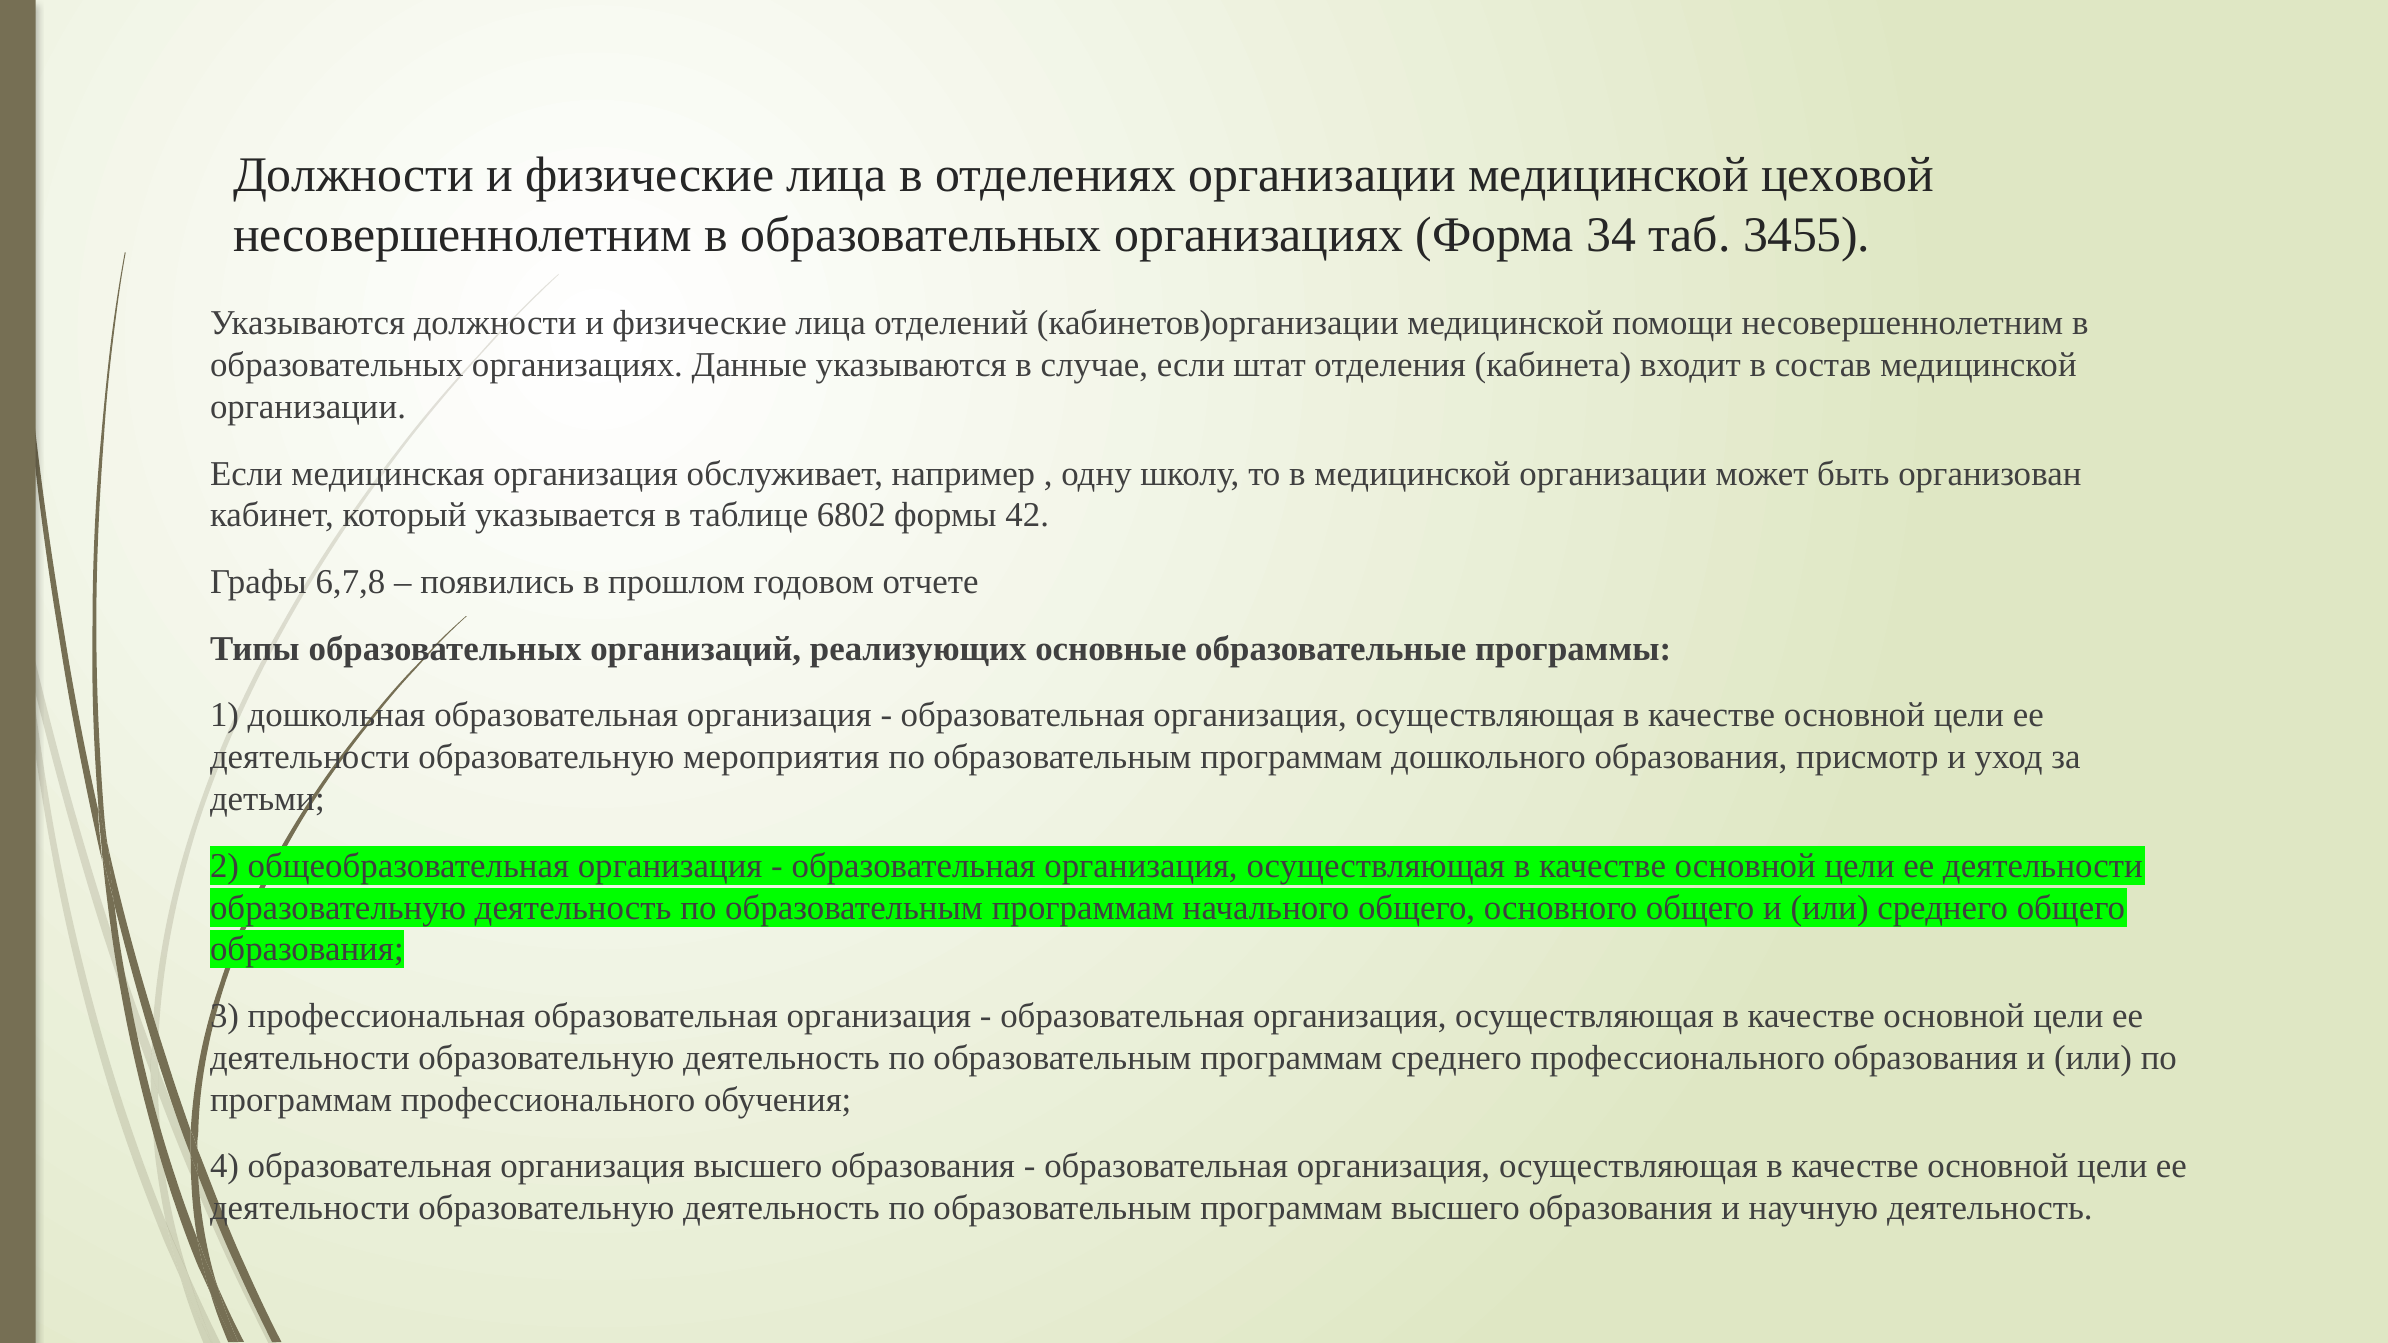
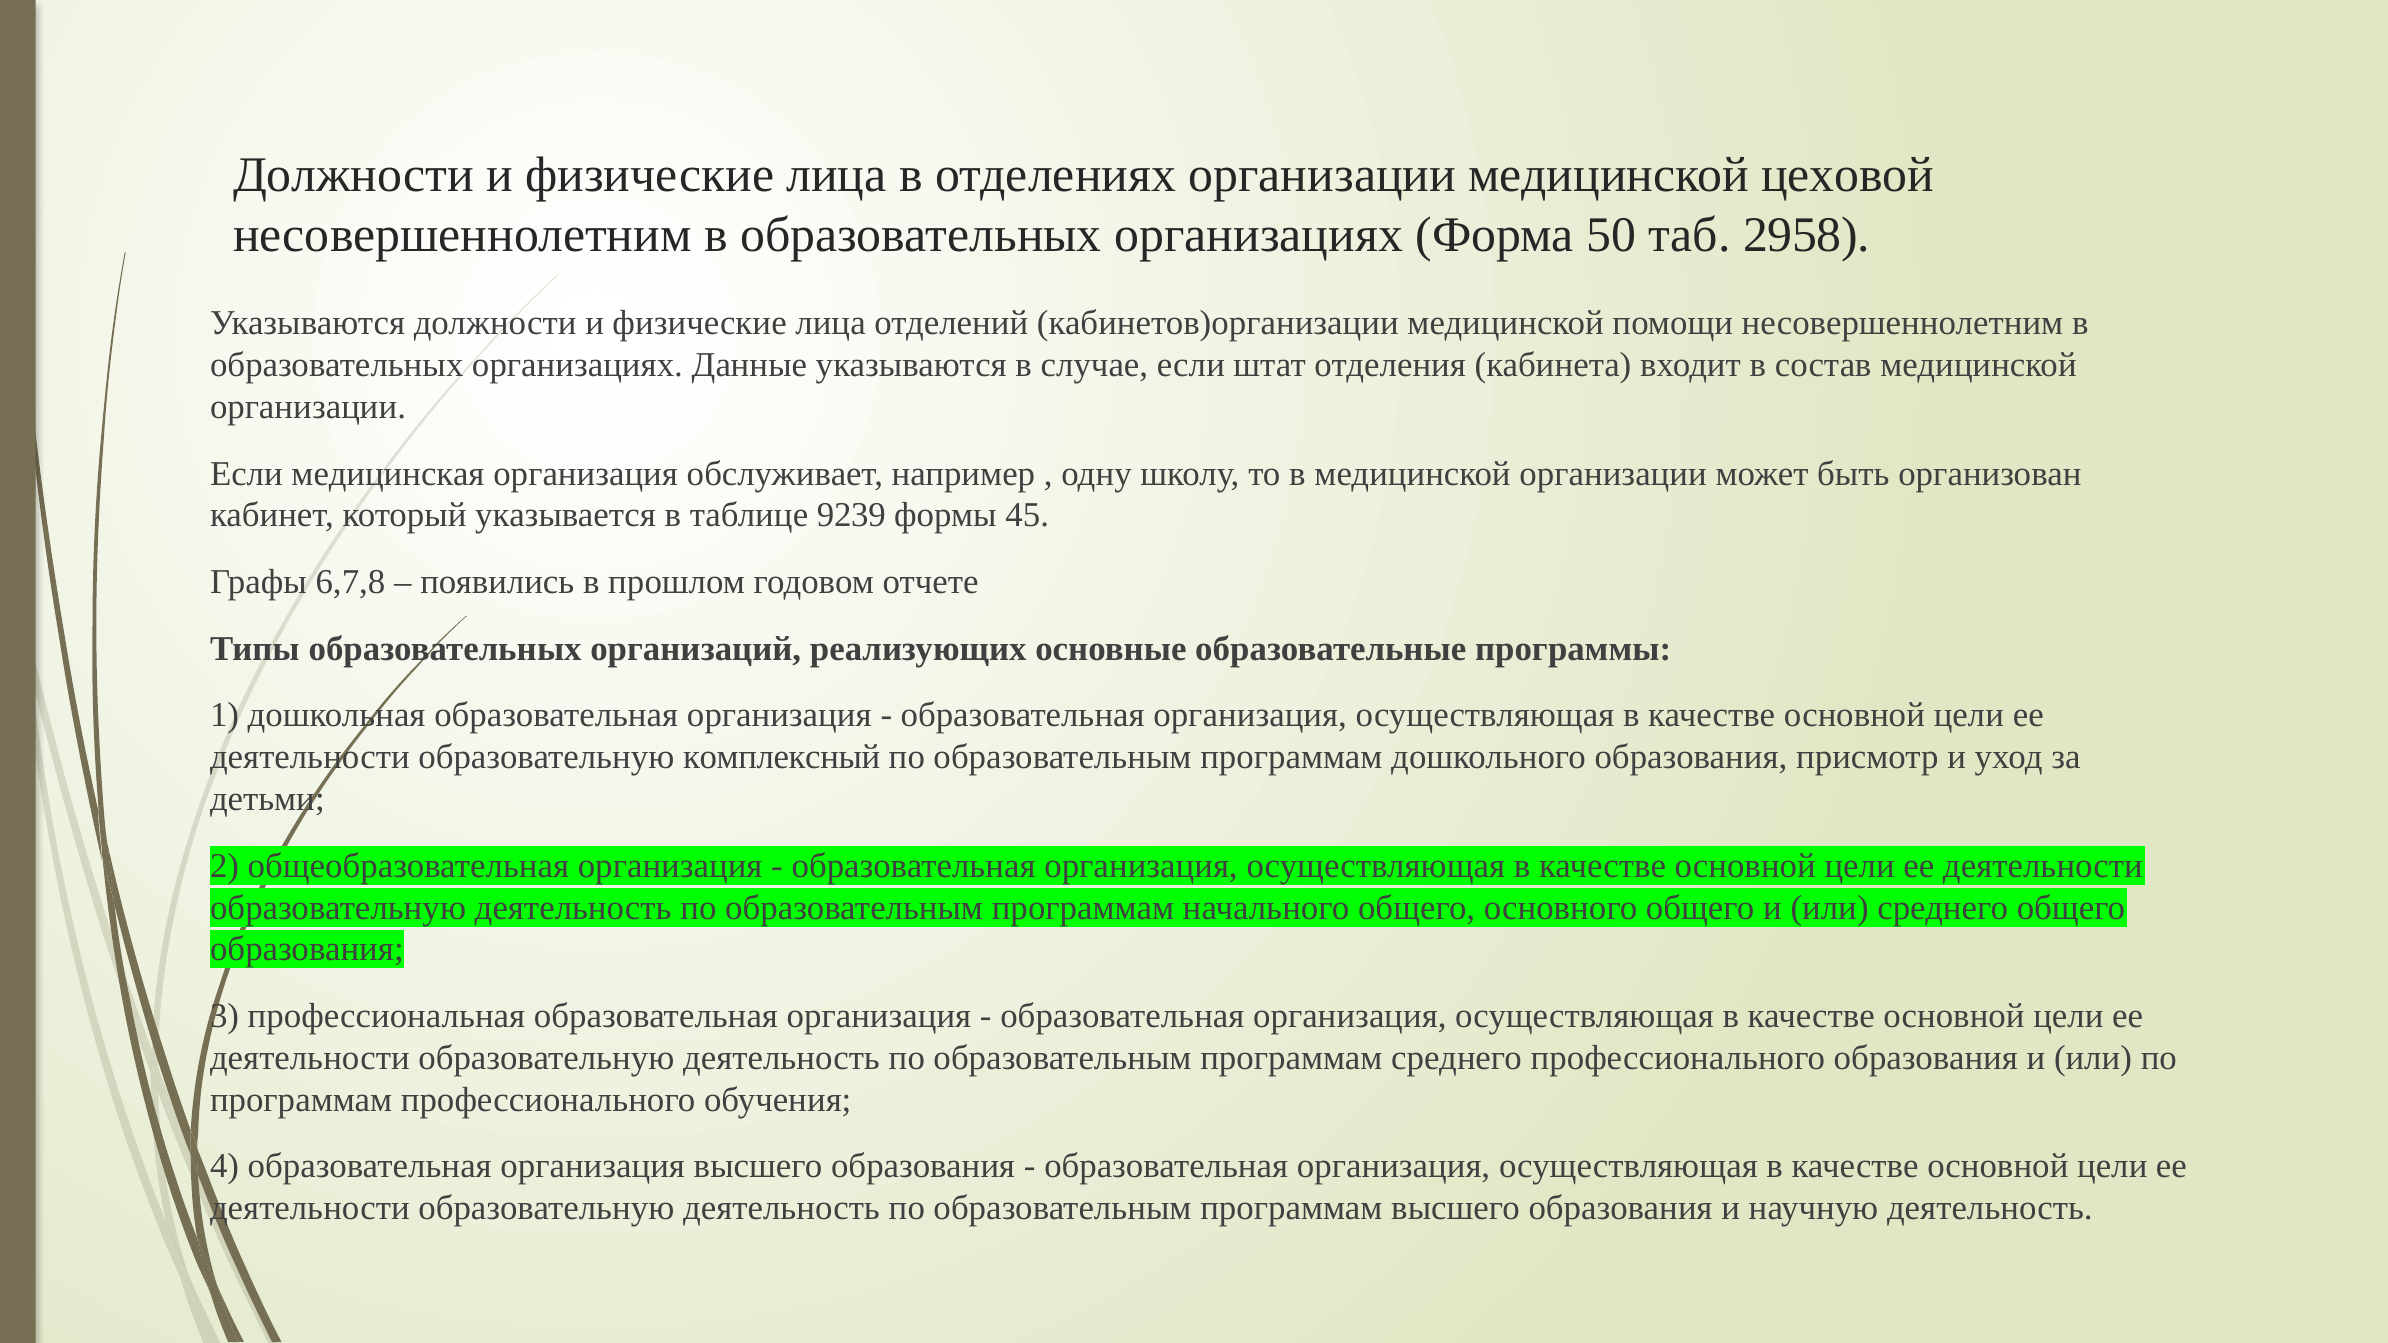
34: 34 -> 50
3455: 3455 -> 2958
6802: 6802 -> 9239
42: 42 -> 45
мероприятия: мероприятия -> комплексный
